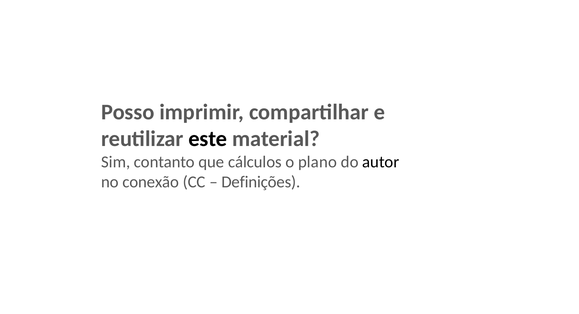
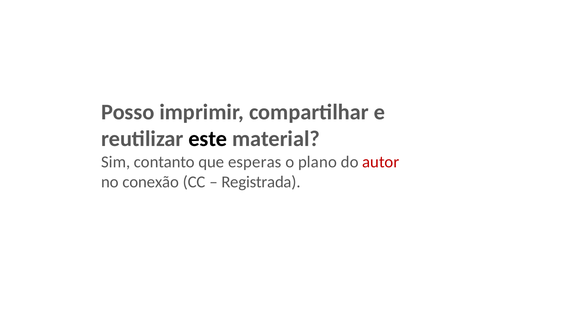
cálculos: cálculos -> esperas
autor colour: black -> red
Definições: Definições -> Registrada
